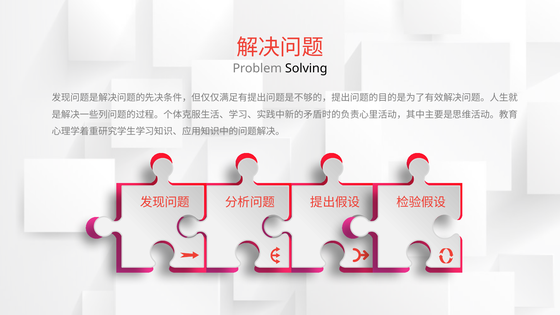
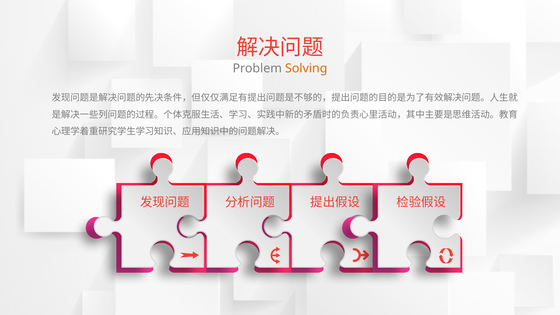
Solving colour: black -> orange
